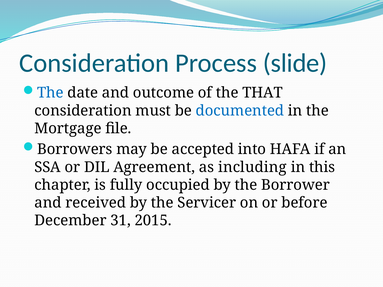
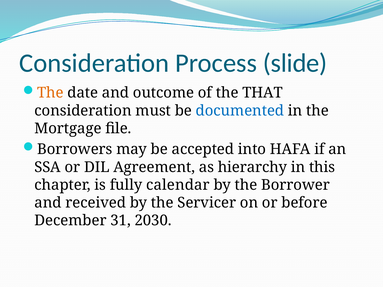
The at (50, 93) colour: blue -> orange
including: including -> hierarchy
occupied: occupied -> calendar
2015: 2015 -> 2030
